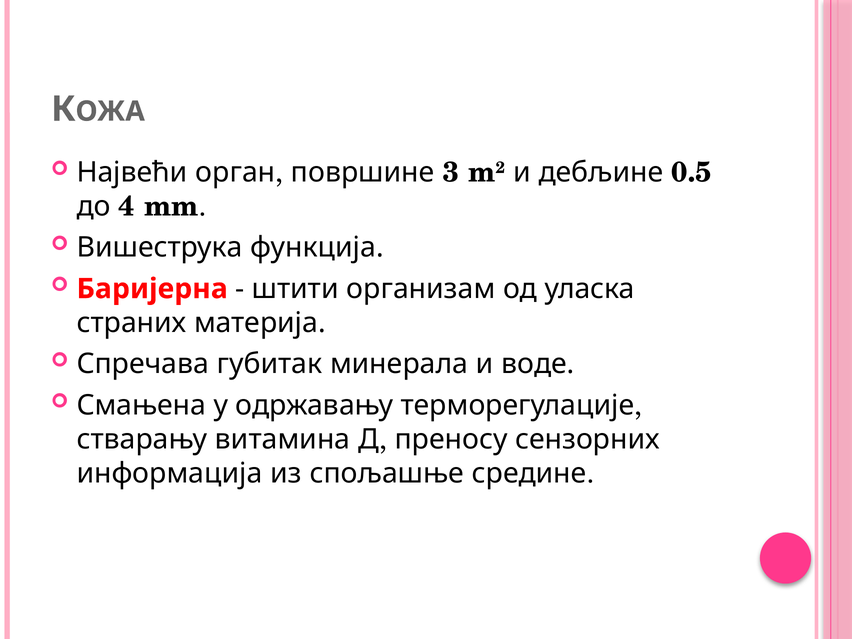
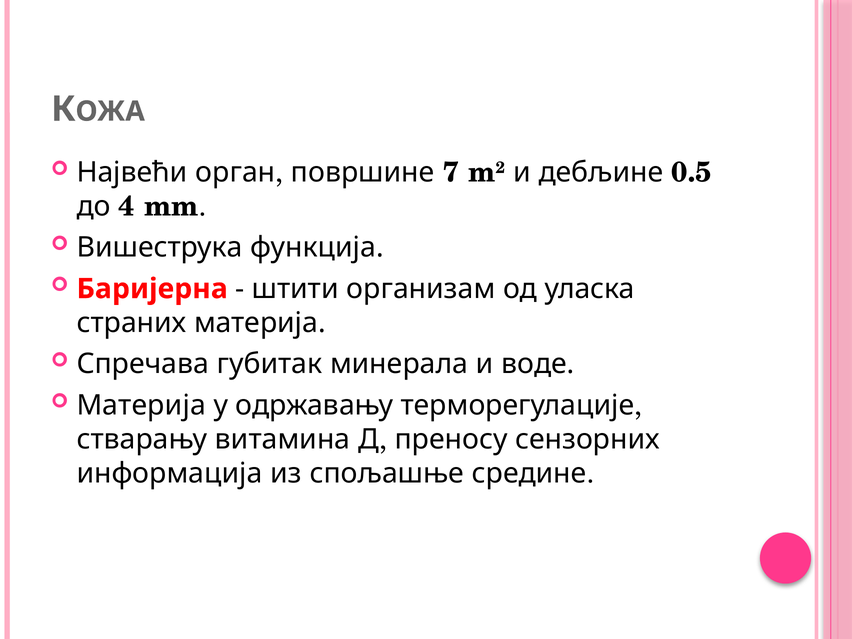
3: 3 -> 7
Смањена at (141, 405): Смањена -> Материја
